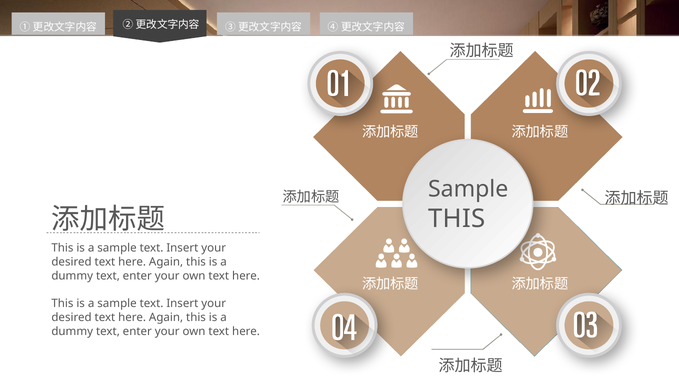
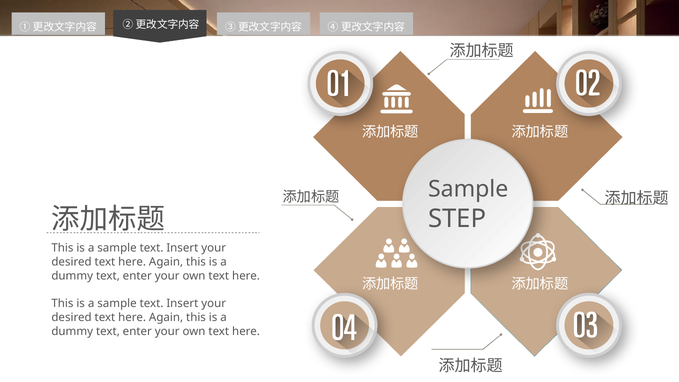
THIS at (457, 219): THIS -> STEP
